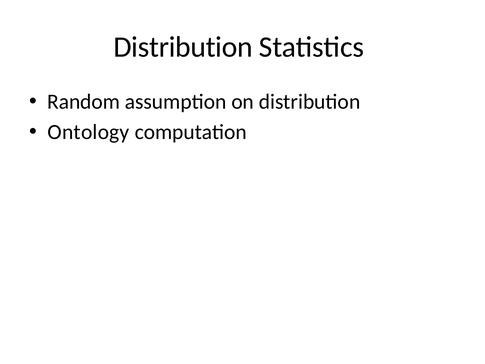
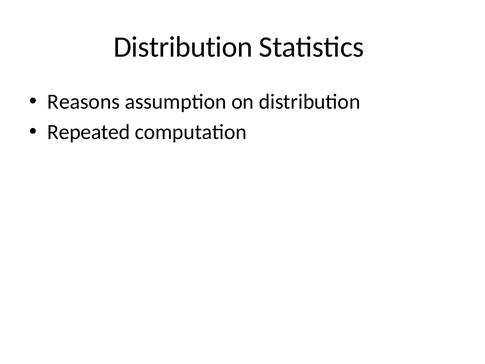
Random: Random -> Reasons
Ontology: Ontology -> Repeated
